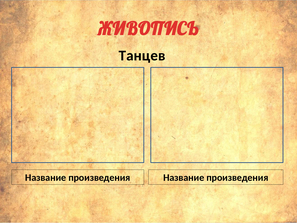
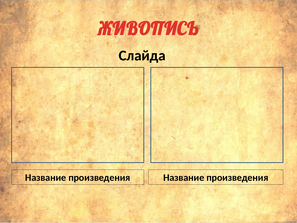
Танцев: Танцев -> Слайда
